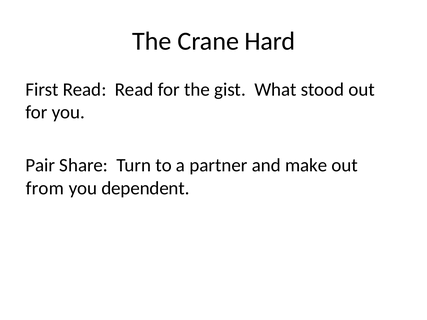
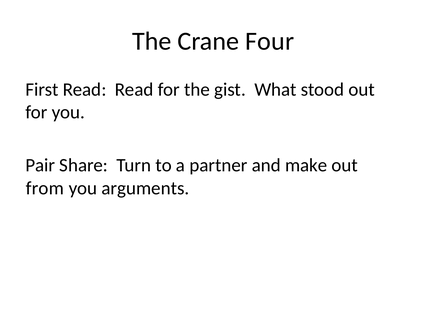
Hard: Hard -> Four
dependent: dependent -> arguments
